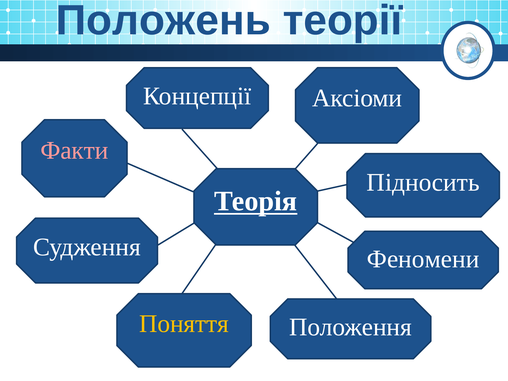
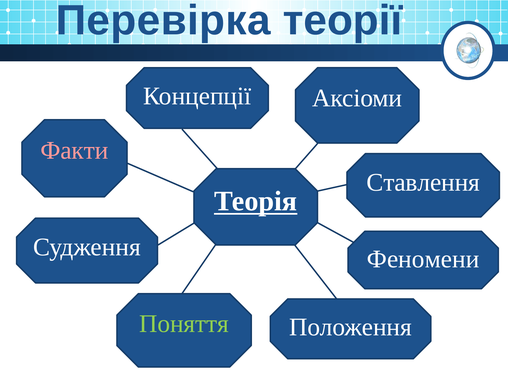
Положень: Положень -> Перевірка
Підносить: Підносить -> Ставлення
Поняття colour: yellow -> light green
